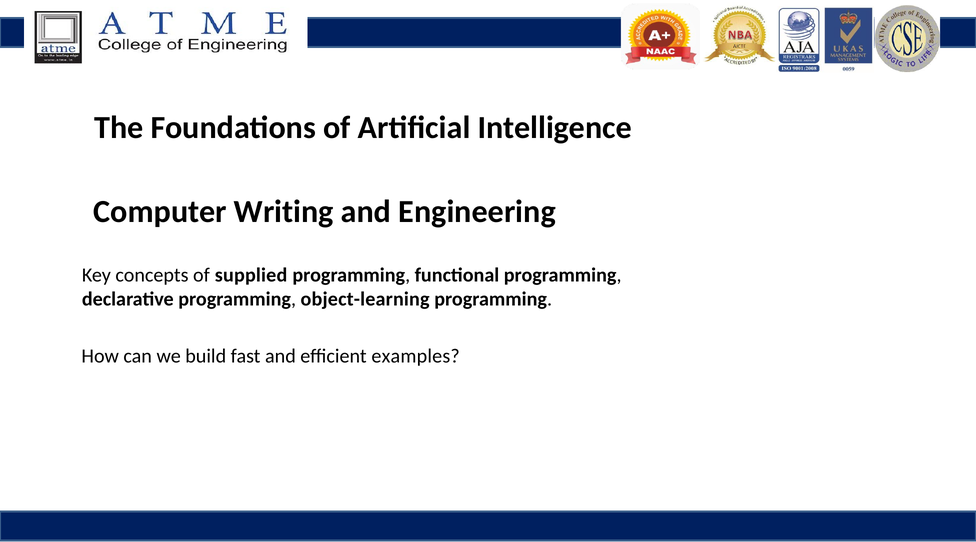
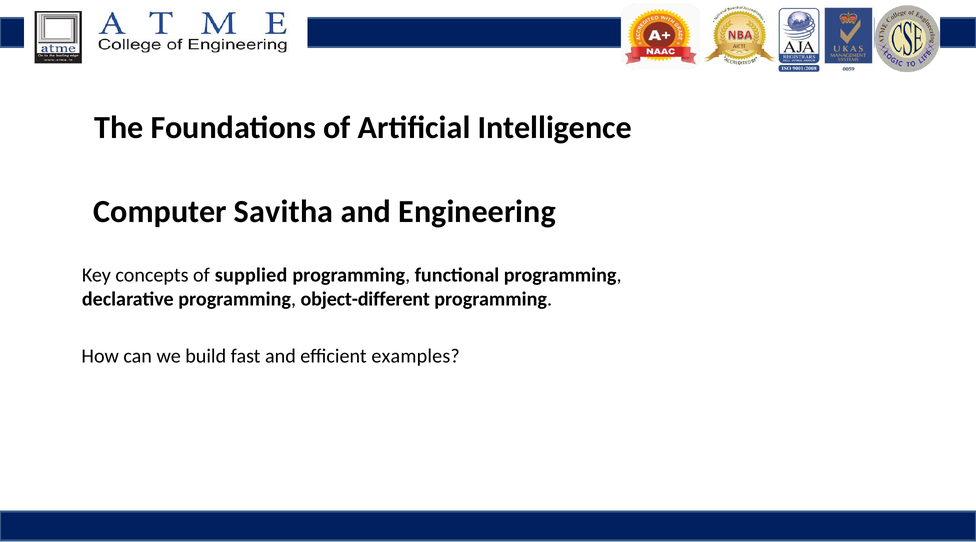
Writing: Writing -> Savitha
object-learning: object-learning -> object-different
